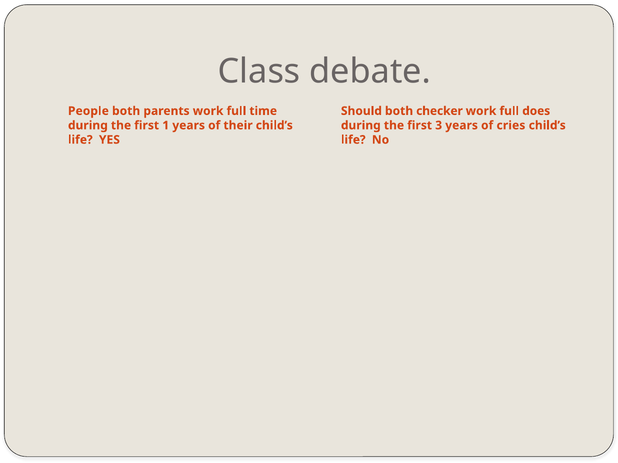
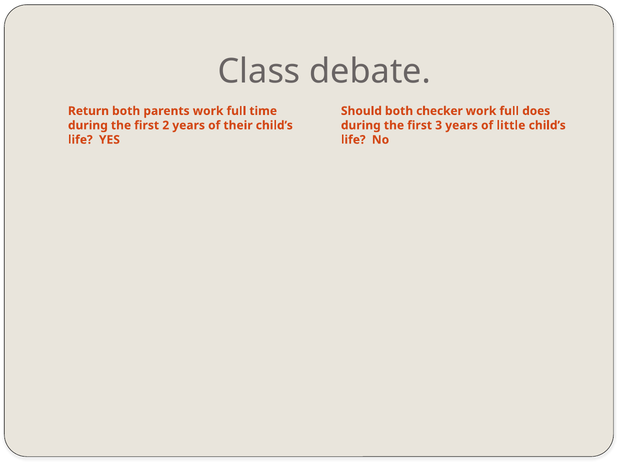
People: People -> Return
1: 1 -> 2
cries: cries -> little
